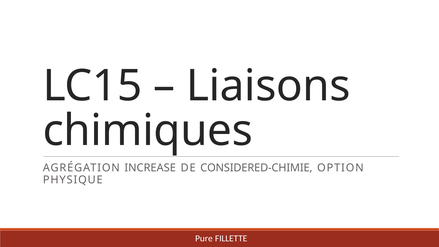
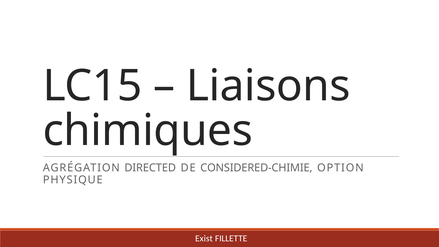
INCREASE: INCREASE -> DIRECTED
Pure: Pure -> Exist
